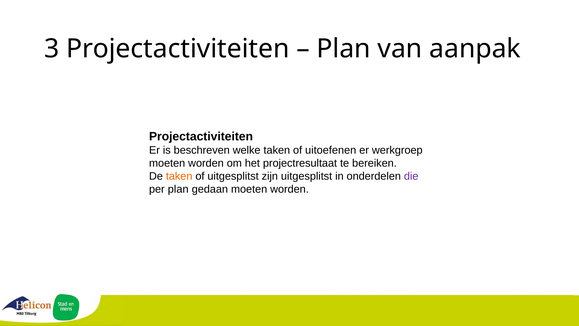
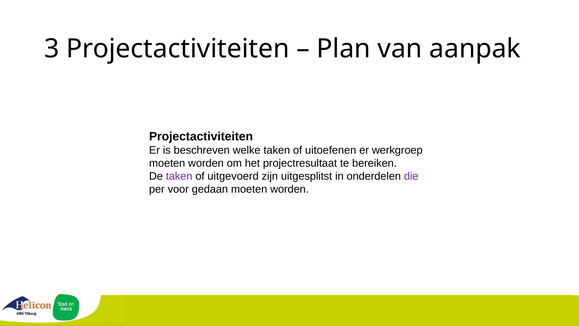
taken at (179, 176) colour: orange -> purple
of uitgesplitst: uitgesplitst -> uitgevoerd
per plan: plan -> voor
